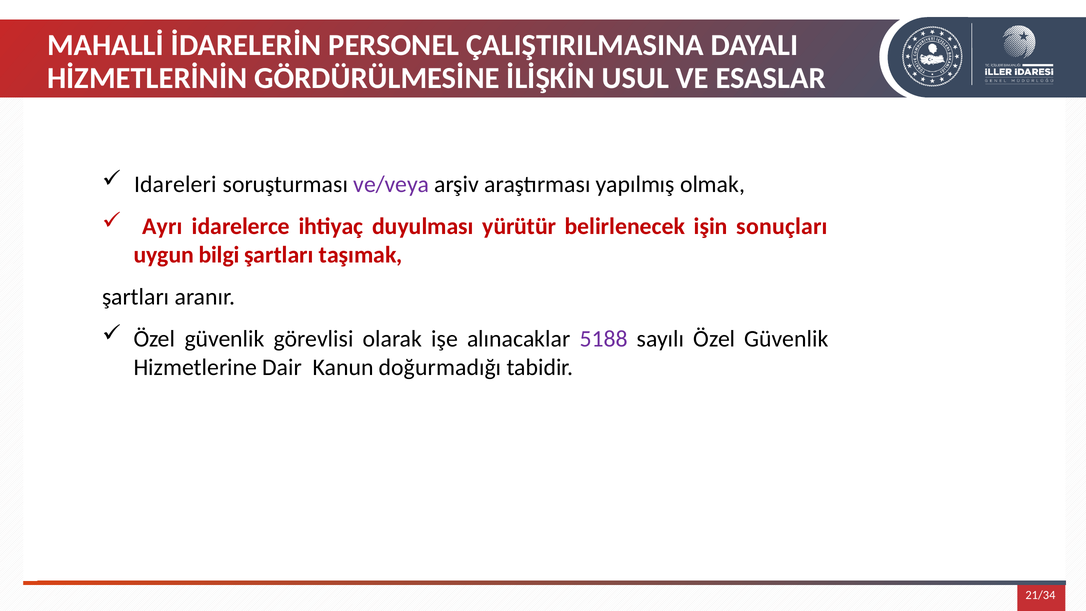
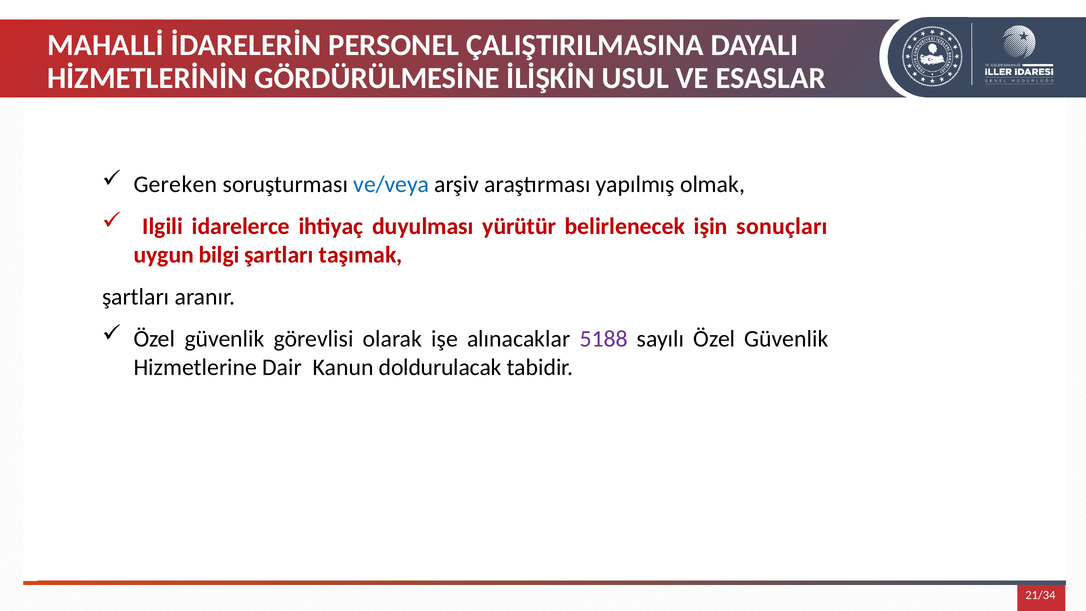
Idareleri: Idareleri -> Gereken
ve/veya colour: purple -> blue
Ayrı: Ayrı -> Ilgili
doğurmadığı: doğurmadığı -> doldurulacak
